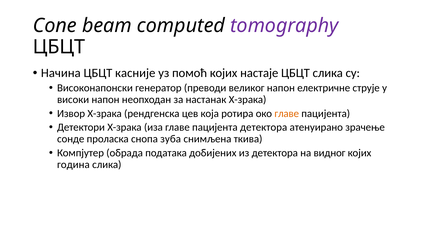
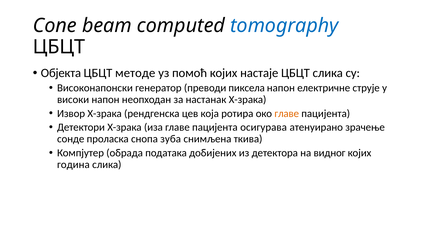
tomography colour: purple -> blue
Начина: Начина -> Објекта
касније: касније -> методе
великог: великог -> пиксела
пацијента детектора: детектора -> осигурава
